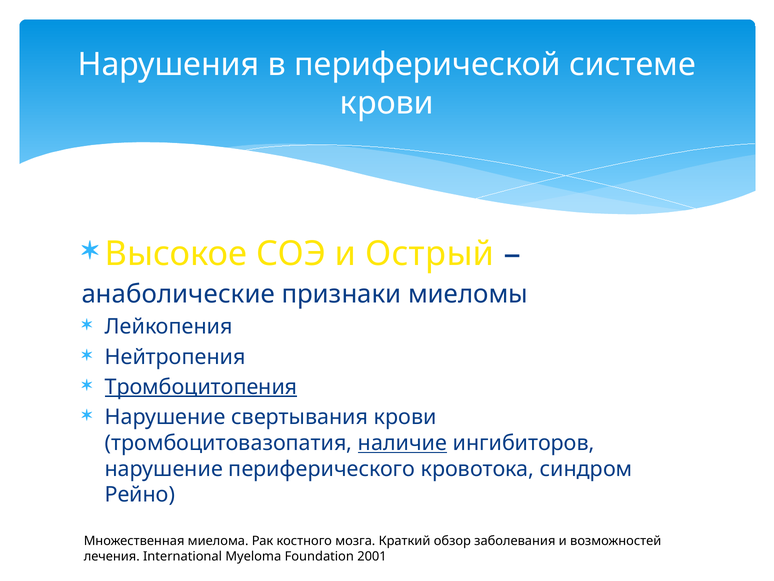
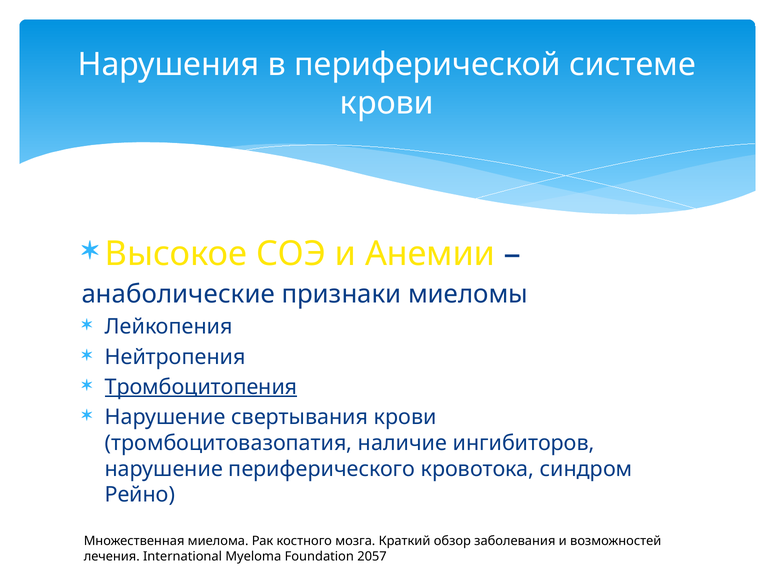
Острый: Острый -> Анемии
наличие underline: present -> none
2001: 2001 -> 2057
